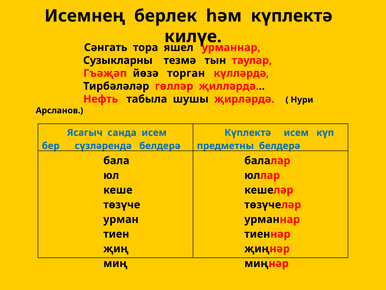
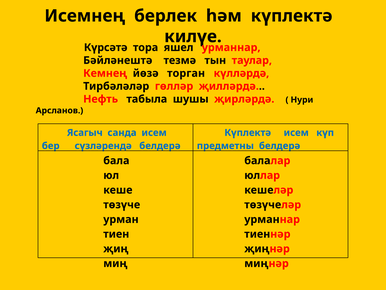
Сәнгать: Сәнгать -> Күрсәтә
Сузыкларны: Сузыкларны -> Бәйләнештә
Гъәҗәп: Гъәҗәп -> Кемнең
